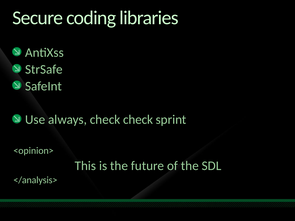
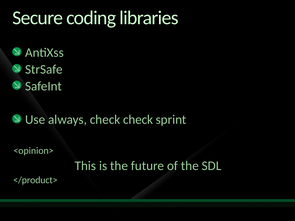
</analysis>: </analysis> -> </product>
